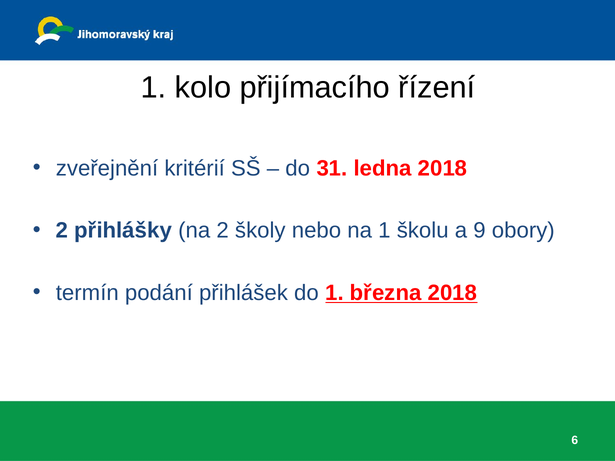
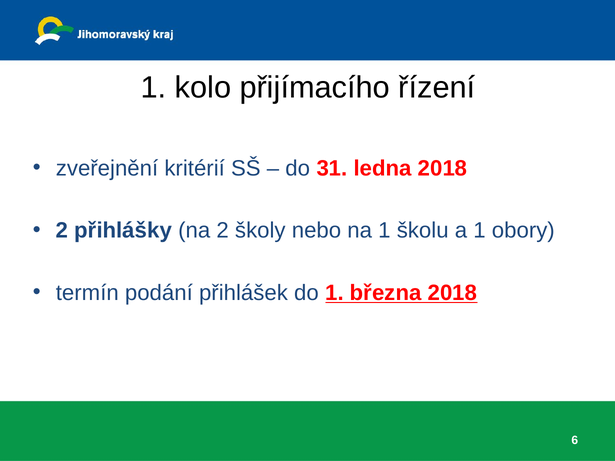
a 9: 9 -> 1
